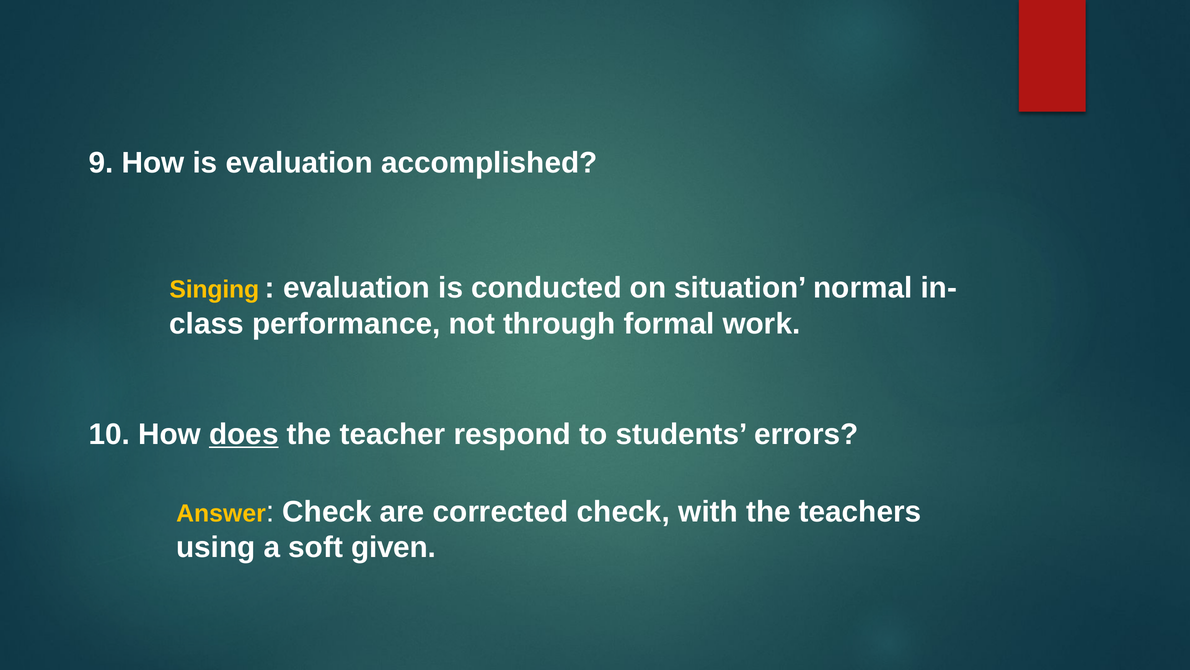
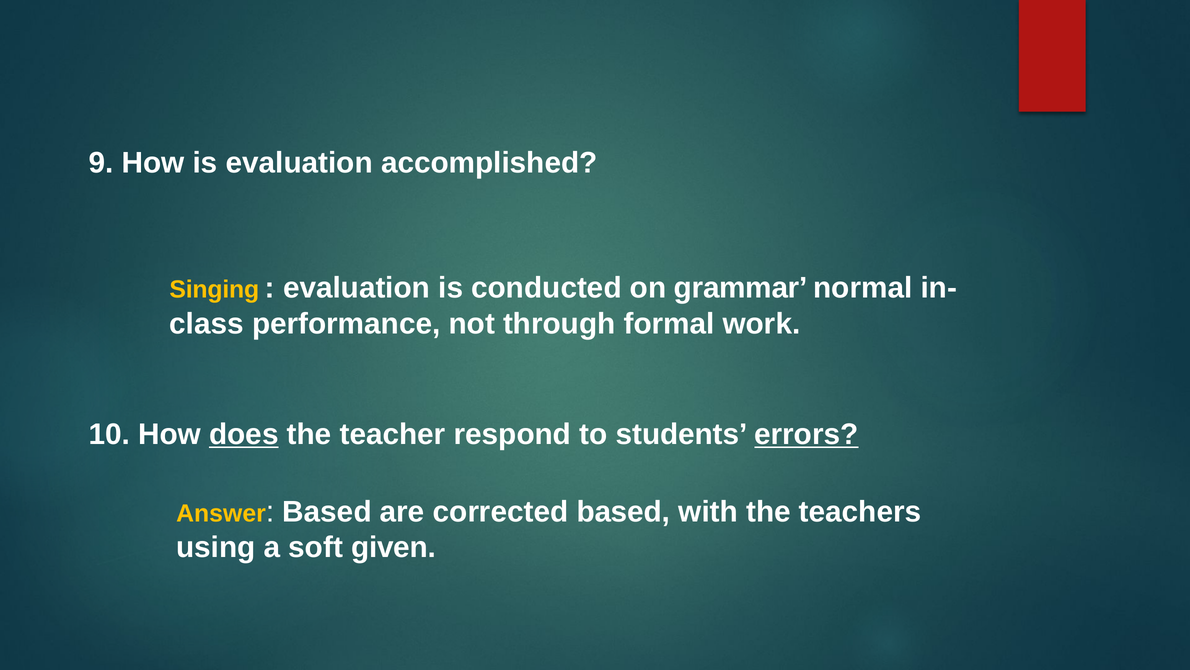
situation: situation -> grammar
errors underline: none -> present
Check at (327, 511): Check -> Based
corrected check: check -> based
